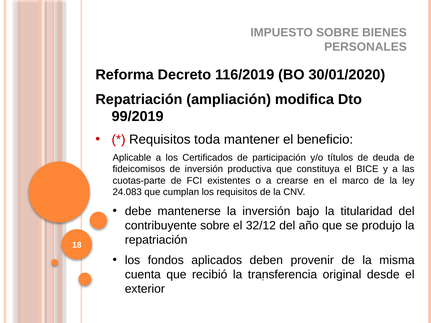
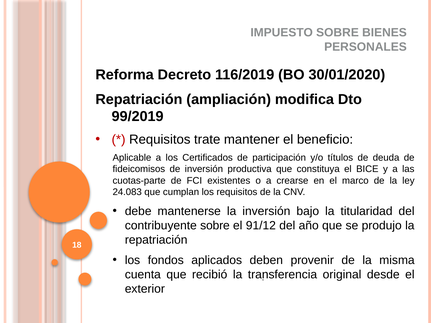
toda: toda -> trate
32/12: 32/12 -> 91/12
